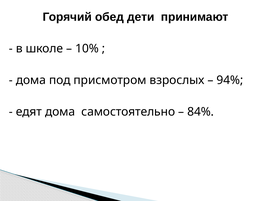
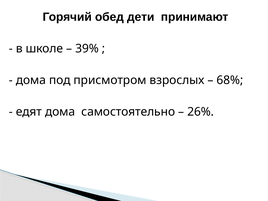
10%: 10% -> 39%
94%: 94% -> 68%
84%: 84% -> 26%
